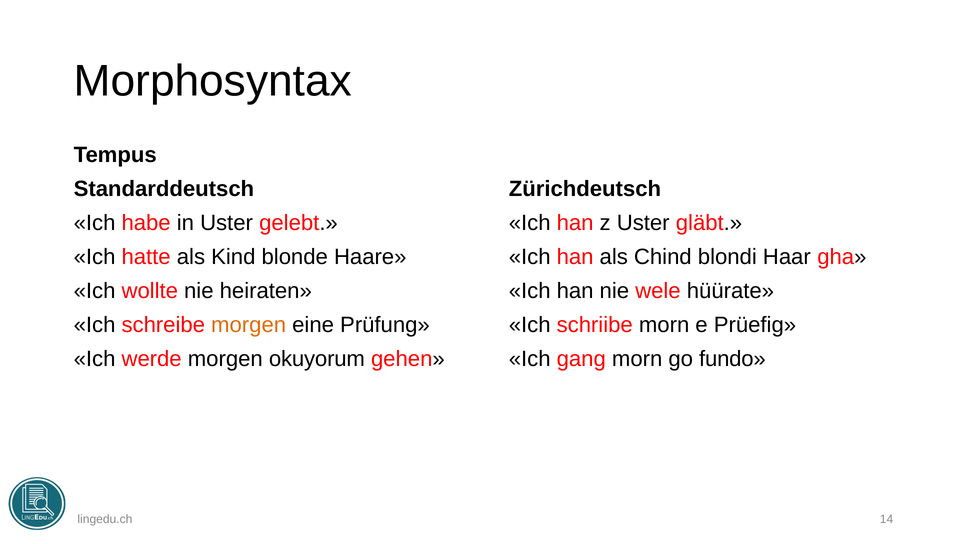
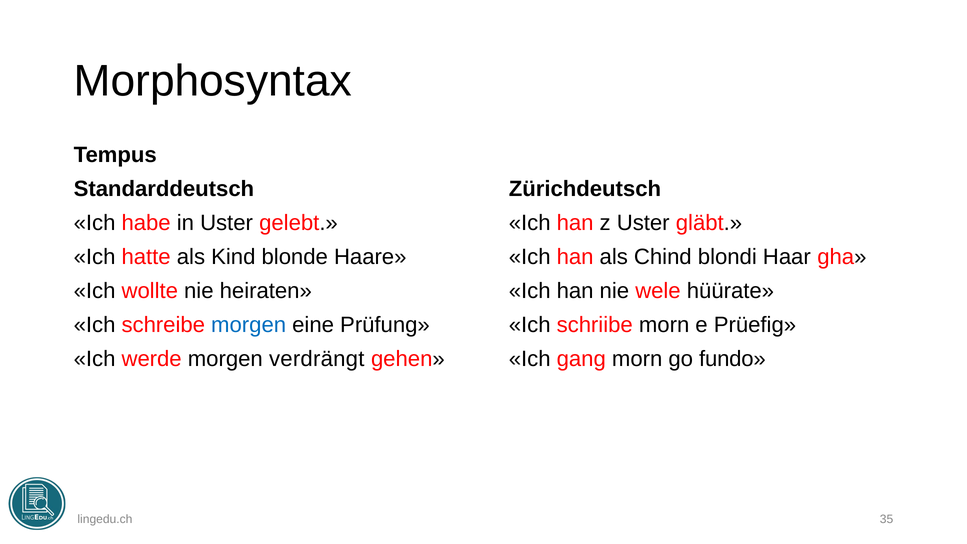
morgen at (249, 325) colour: orange -> blue
okuyorum: okuyorum -> verdrängt
14: 14 -> 35
